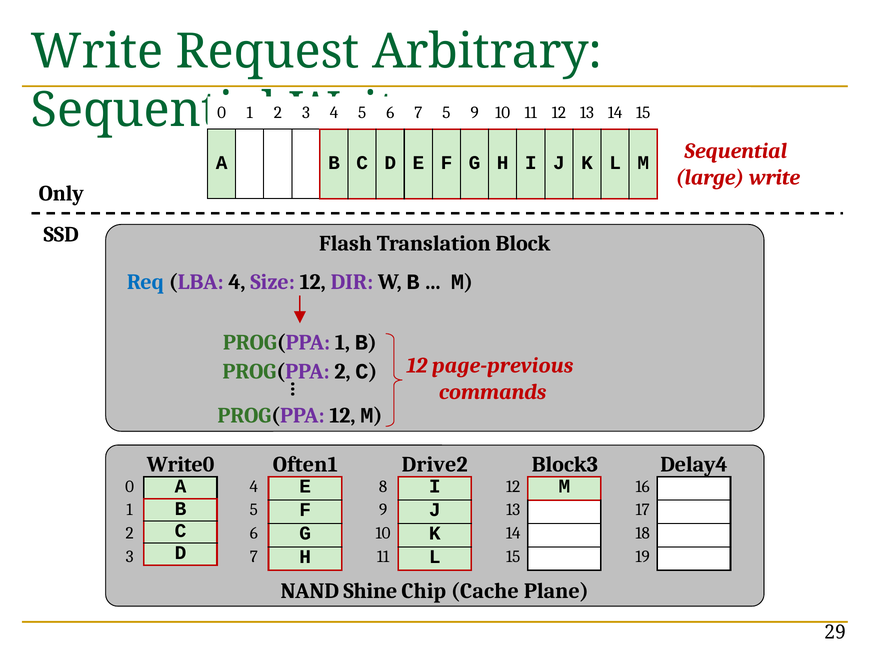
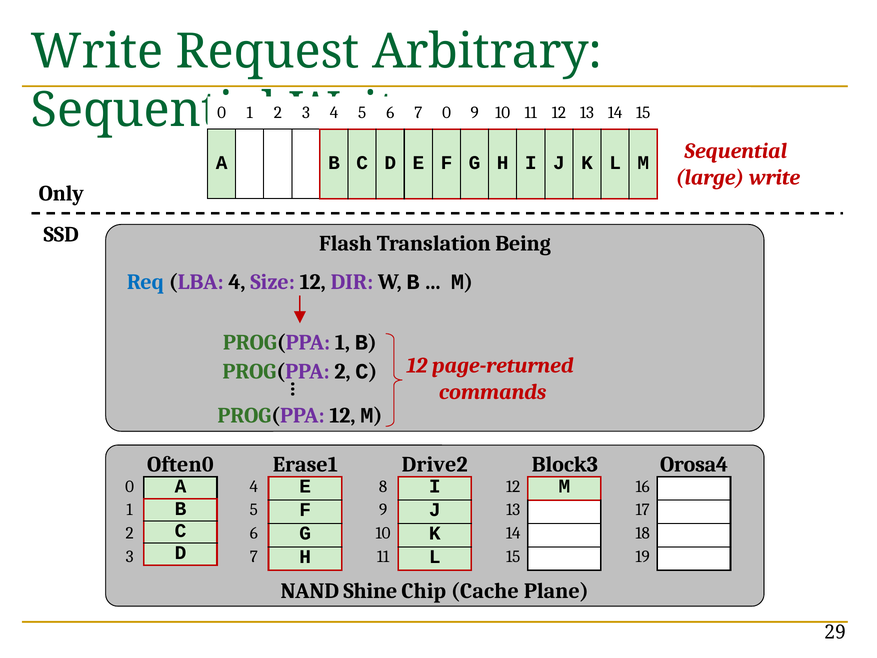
5 at (446, 113): 5 -> 0
Block: Block -> Being
page-previous: page-previous -> page-returned
Write0: Write0 -> Often0
Often1: Often1 -> Erase1
Delay4: Delay4 -> Orosa4
